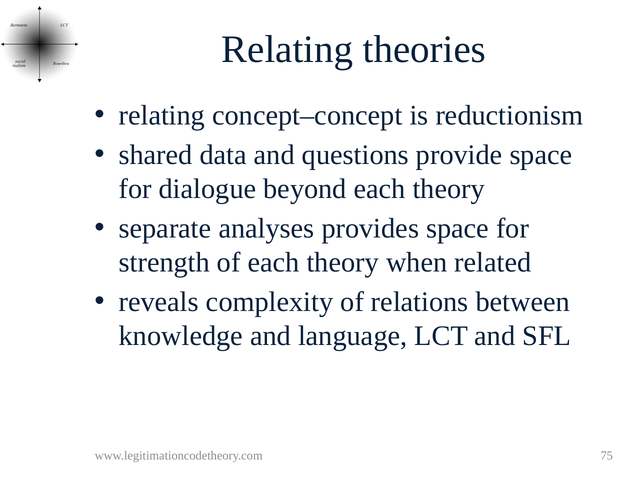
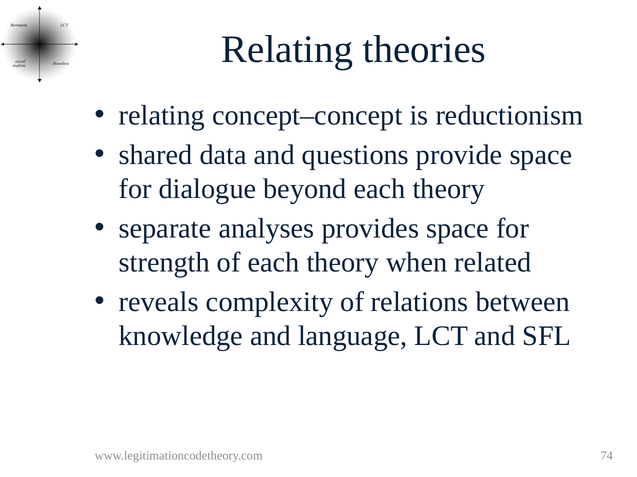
75: 75 -> 74
